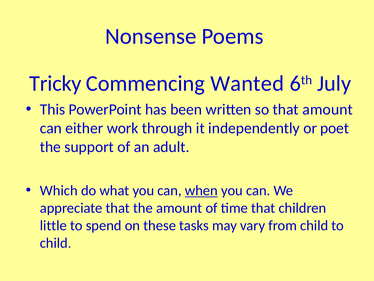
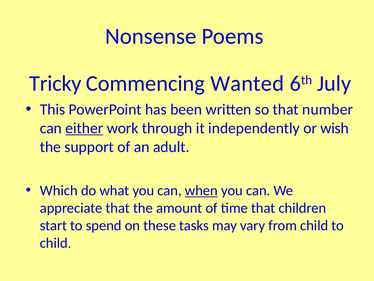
that amount: amount -> number
either underline: none -> present
poet: poet -> wish
little: little -> start
